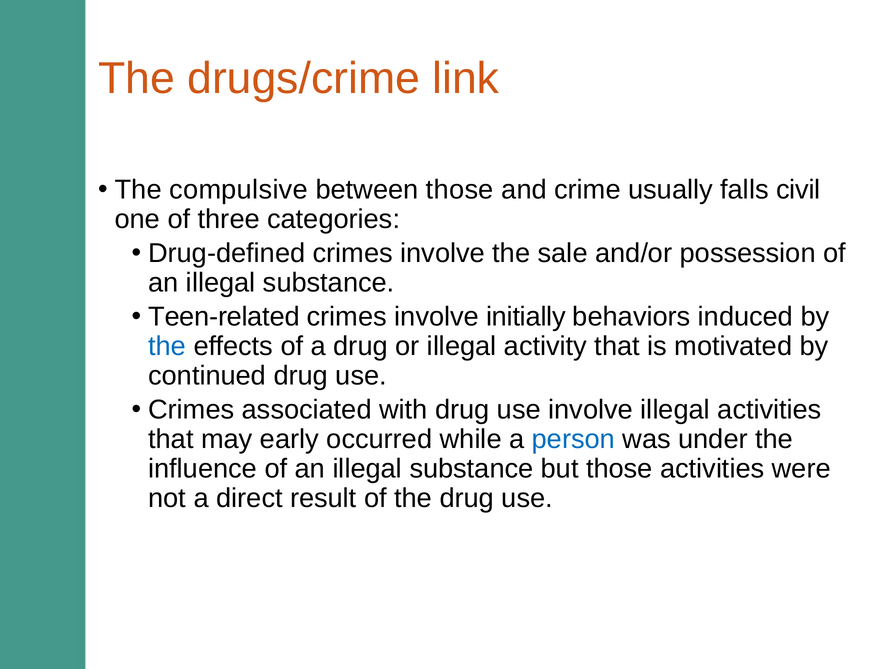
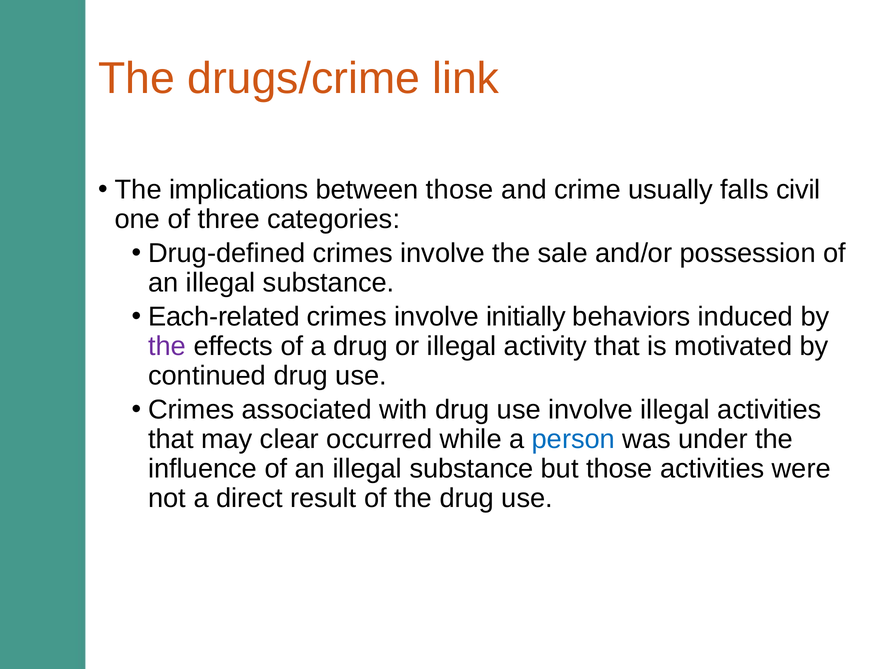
compulsive: compulsive -> implications
Teen-related: Teen-related -> Each-related
the at (167, 346) colour: blue -> purple
early: early -> clear
